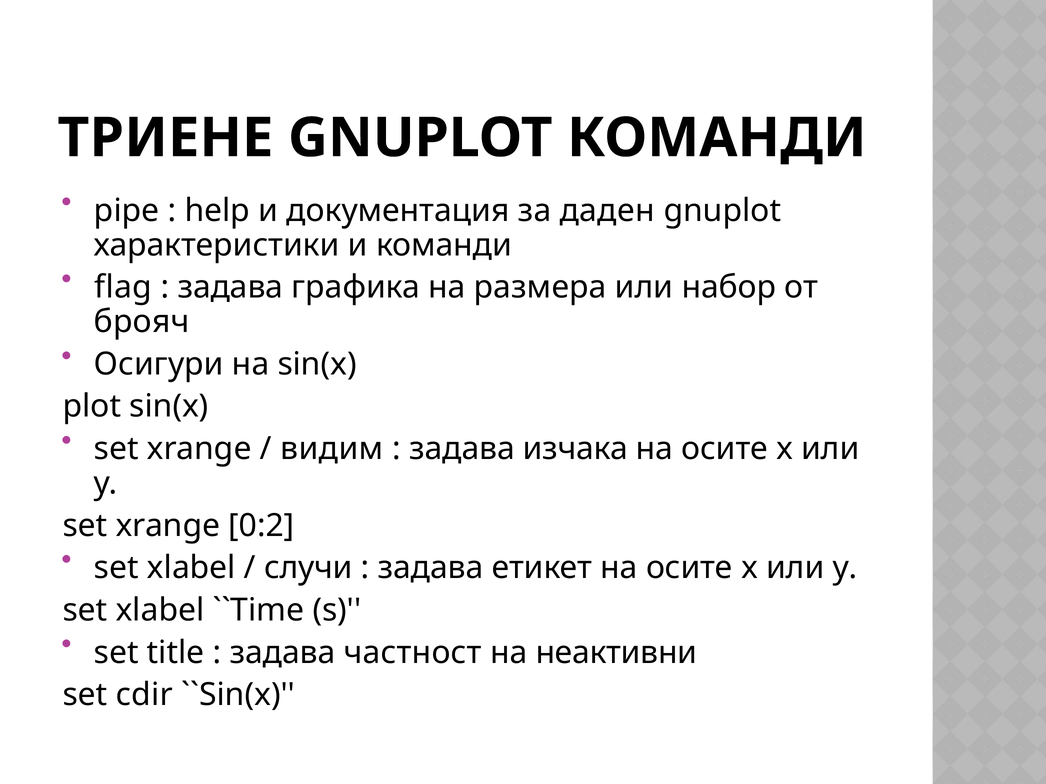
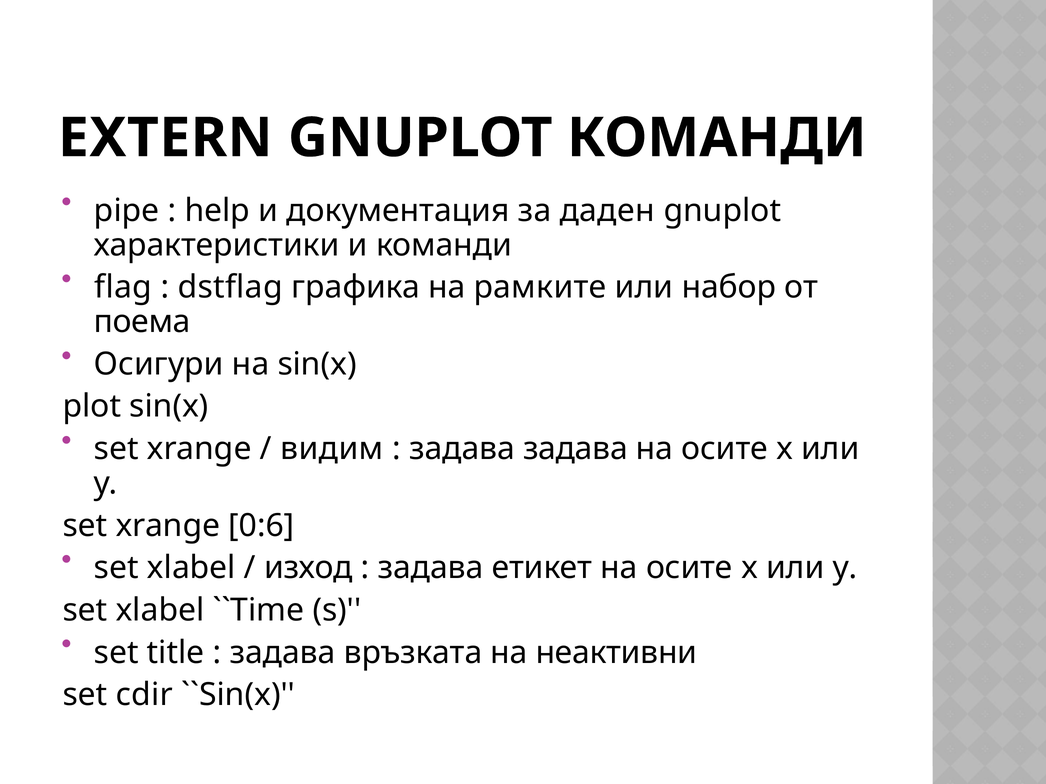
ТРИЕНЕ: ТРИЕНЕ -> EXTERN
задава at (230, 288): задава -> dstflag
размера: размера -> рамките
брояч: брояч -> поема
задава изчака: изчака -> задава
0:2: 0:2 -> 0:6
случи: случи -> изход
частност: частност -> връзката
